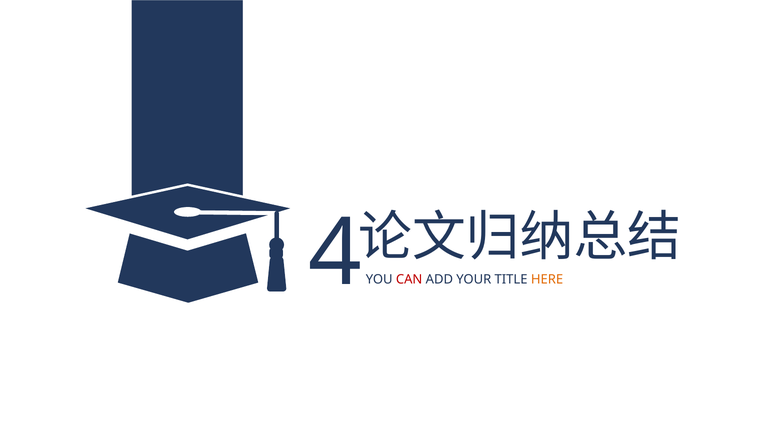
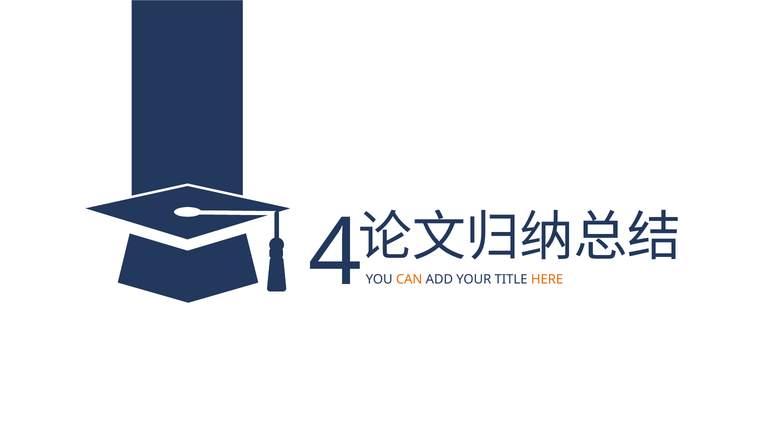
CAN colour: red -> orange
